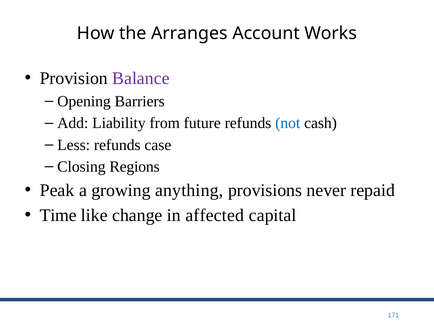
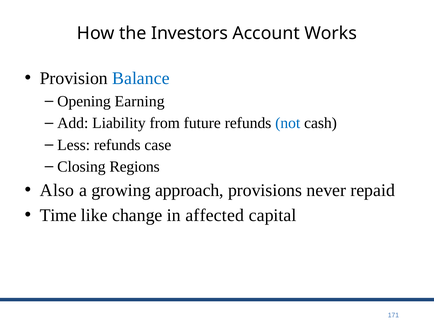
Arranges: Arranges -> Investors
Balance colour: purple -> blue
Barriers: Barriers -> Earning
Peak: Peak -> Also
anything: anything -> approach
